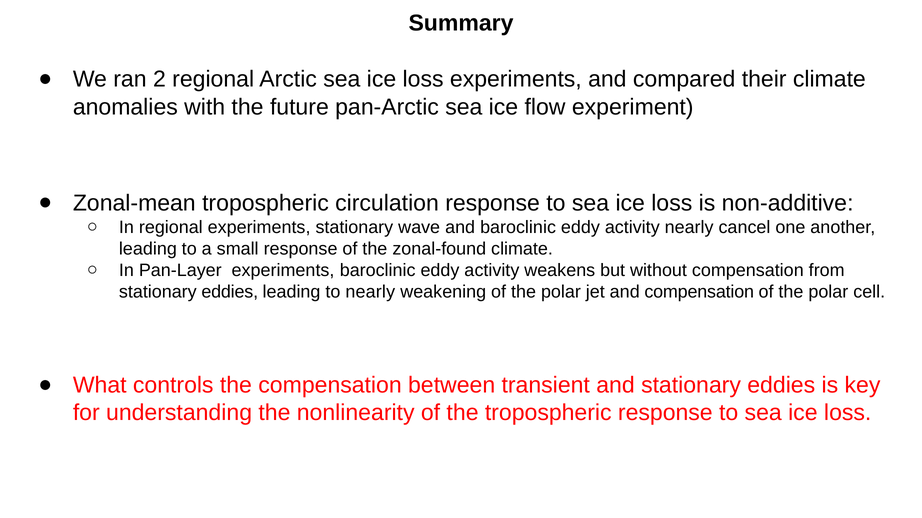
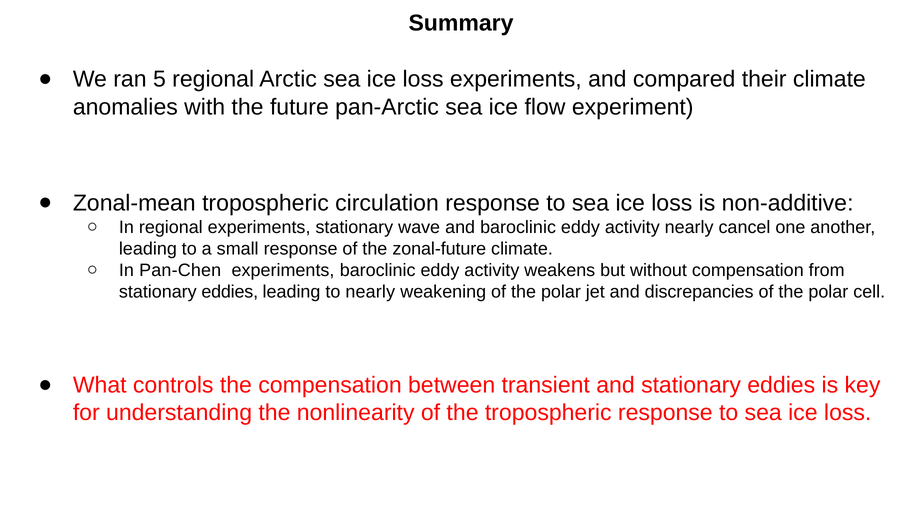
2: 2 -> 5
zonal-found: zonal-found -> zonal-future
Pan-Layer: Pan-Layer -> Pan-Chen
and compensation: compensation -> discrepancies
